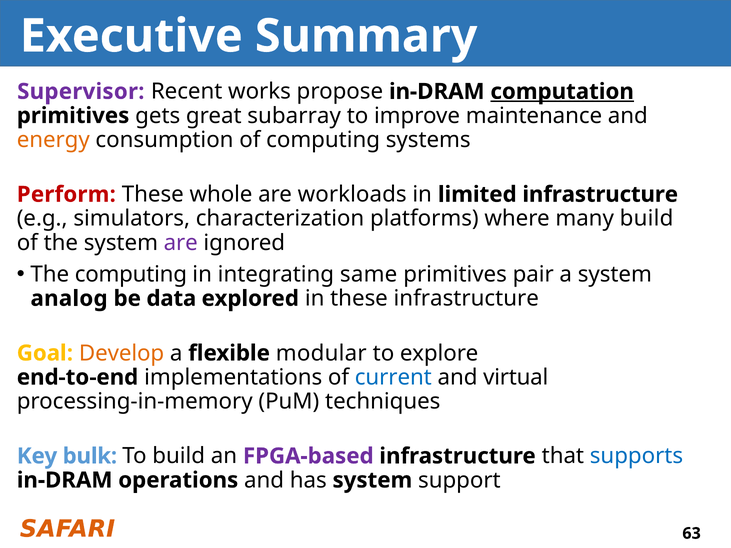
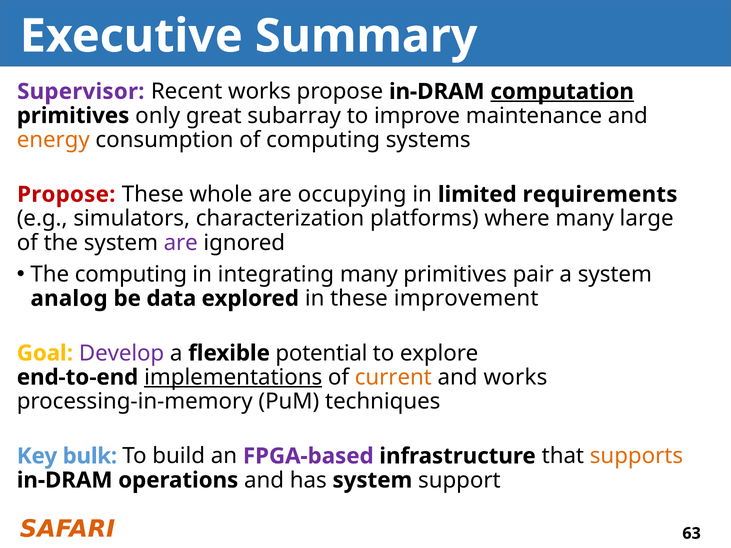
gets: gets -> only
Perform at (66, 195): Perform -> Propose
workloads: workloads -> occupying
limited infrastructure: infrastructure -> requirements
many build: build -> large
integrating same: same -> many
these infrastructure: infrastructure -> improvement
Develop colour: orange -> purple
modular: modular -> potential
implementations underline: none -> present
current colour: blue -> orange
and virtual: virtual -> works
supports colour: blue -> orange
